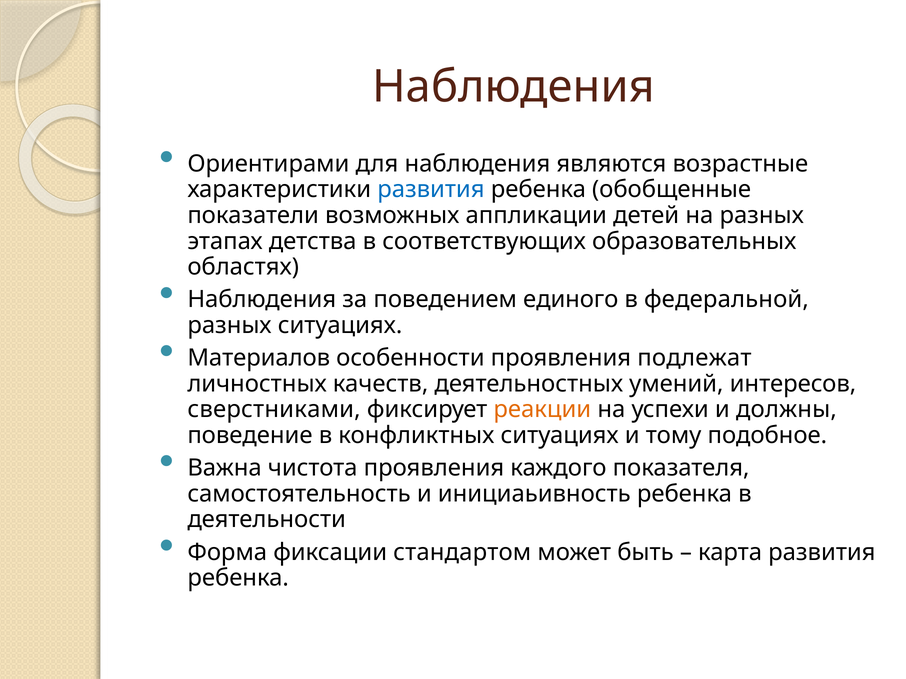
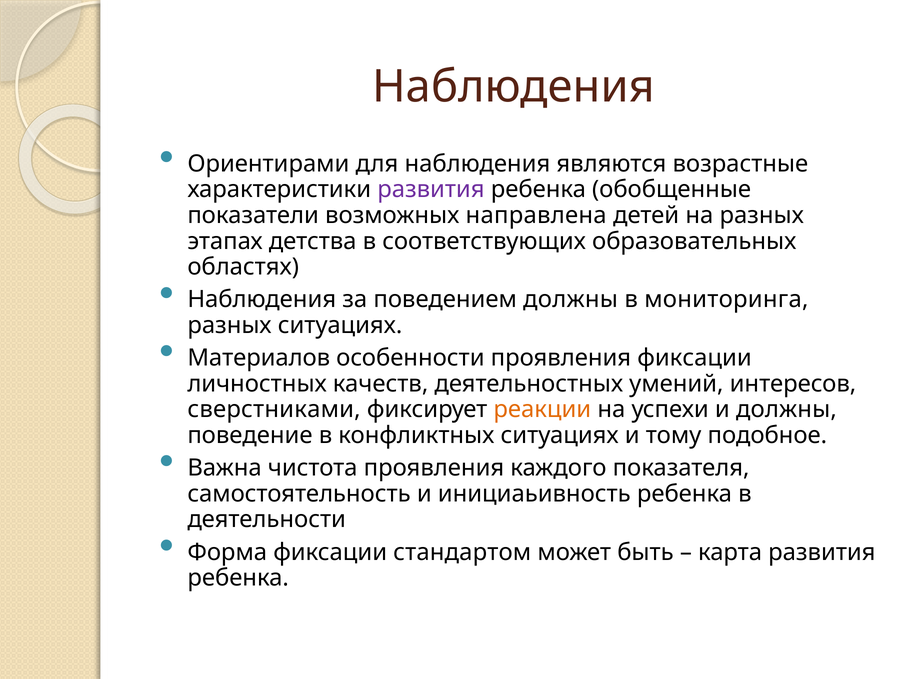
развития at (431, 190) colour: blue -> purple
аппликации: аппликации -> направлена
поведением единого: единого -> должны
федеральной: федеральной -> мониторинга
проявления подлежат: подлежат -> фиксации
